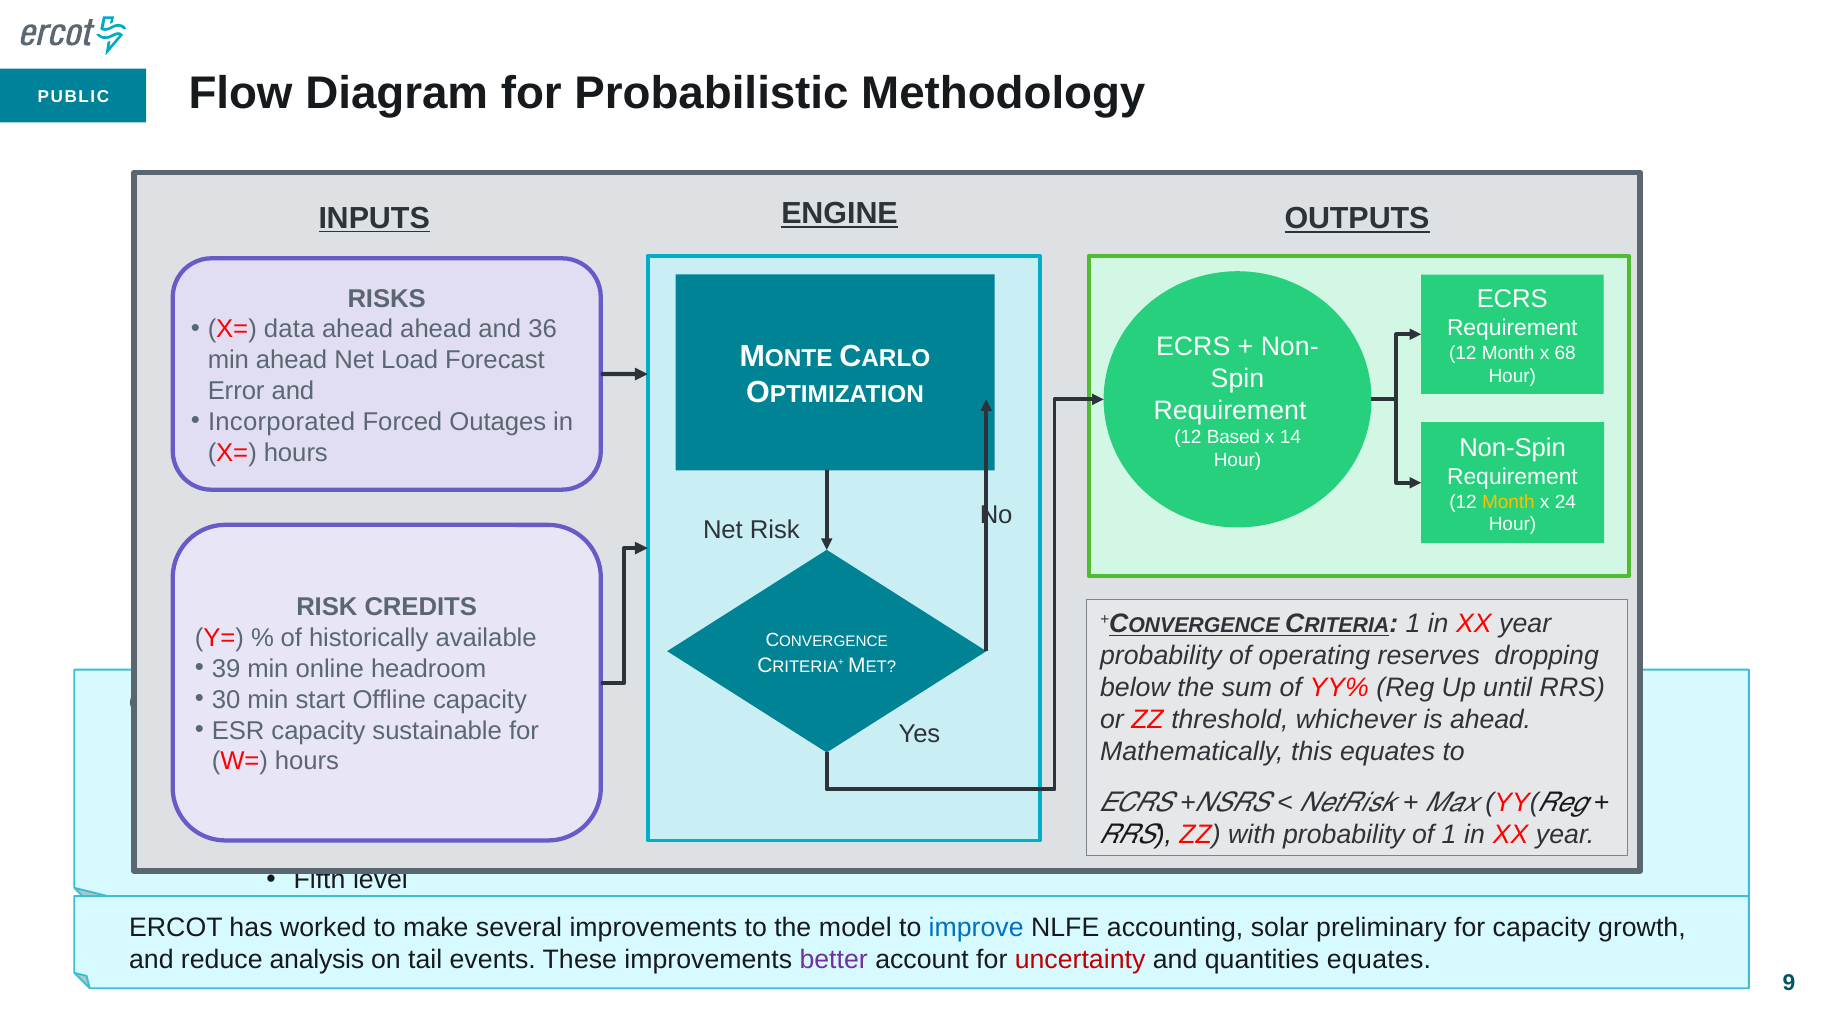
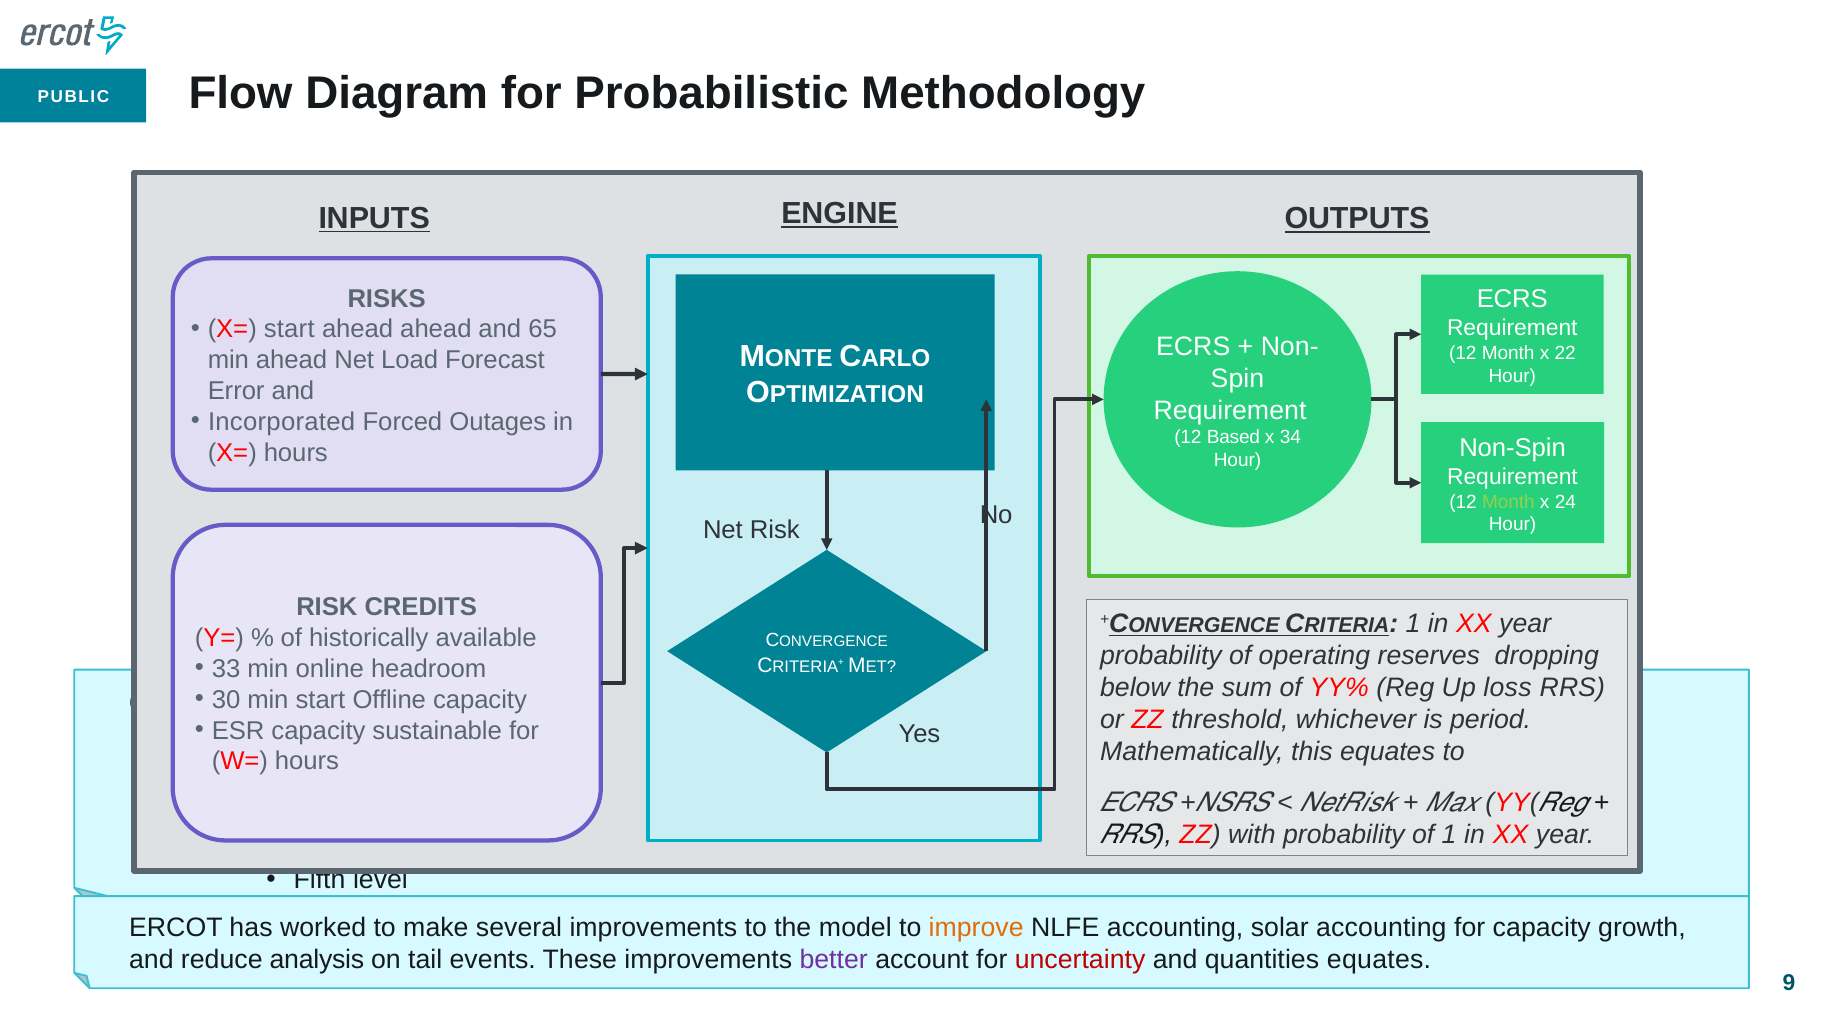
X= data: data -> start
36: 36 -> 65
68: 68 -> 22
14: 14 -> 34
Month at (1508, 502) colour: yellow -> light green
39: 39 -> 33
until: until -> loss
is ahead: ahead -> period
improve colour: blue -> orange
solar preliminary: preliminary -> accounting
